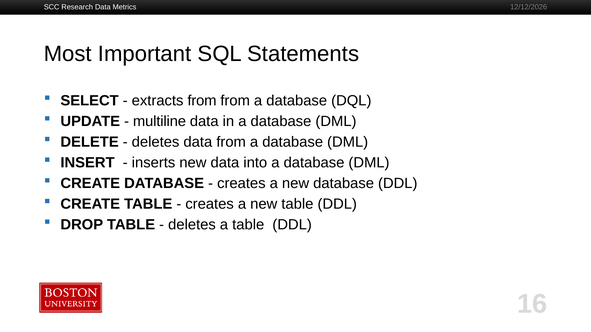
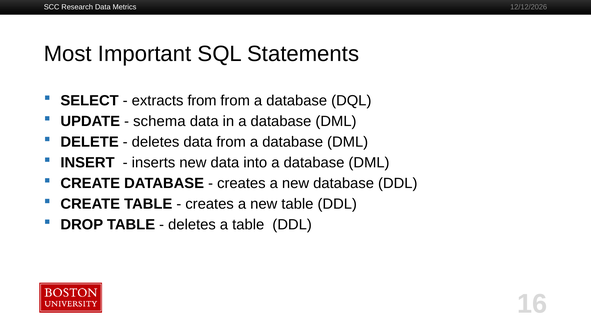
multiline: multiline -> schema
